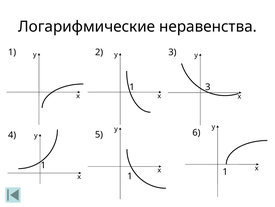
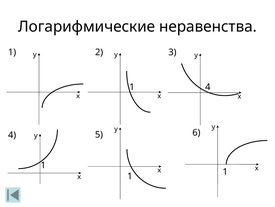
1 3: 3 -> 4
